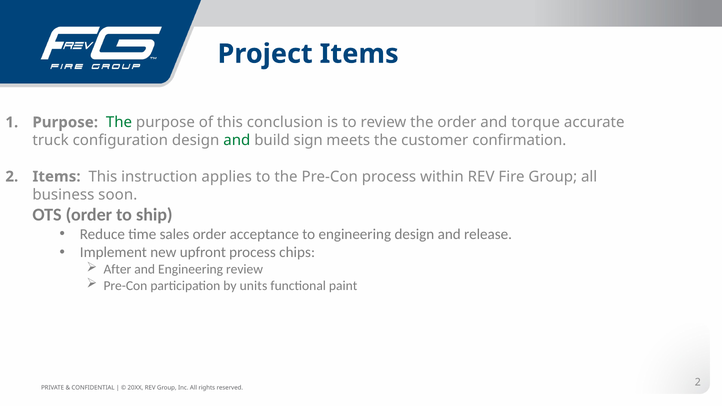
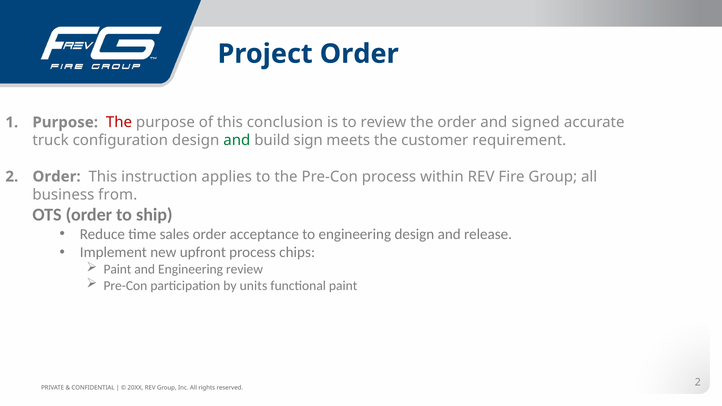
Project Items: Items -> Order
The at (119, 122) colour: green -> red
torque: torque -> signed
confirmation: confirmation -> requirement
2 Items: Items -> Order
soon: soon -> from
After at (117, 270): After -> Paint
